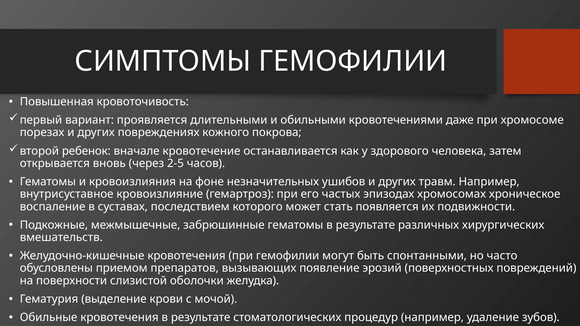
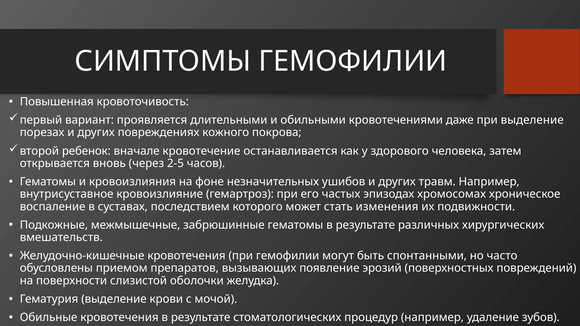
при хромосоме: хромосоме -> выделение
появляется: появляется -> изменения
